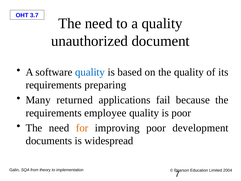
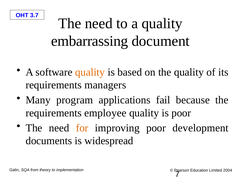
unauthorized: unauthorized -> embarrassing
quality at (90, 72) colour: blue -> orange
preparing: preparing -> managers
returned: returned -> program
